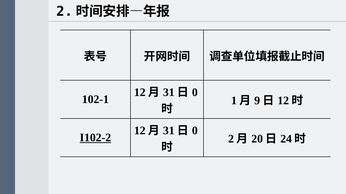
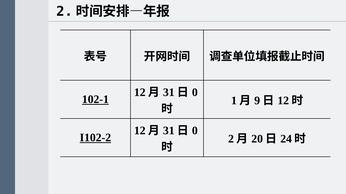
102-1 underline: none -> present
